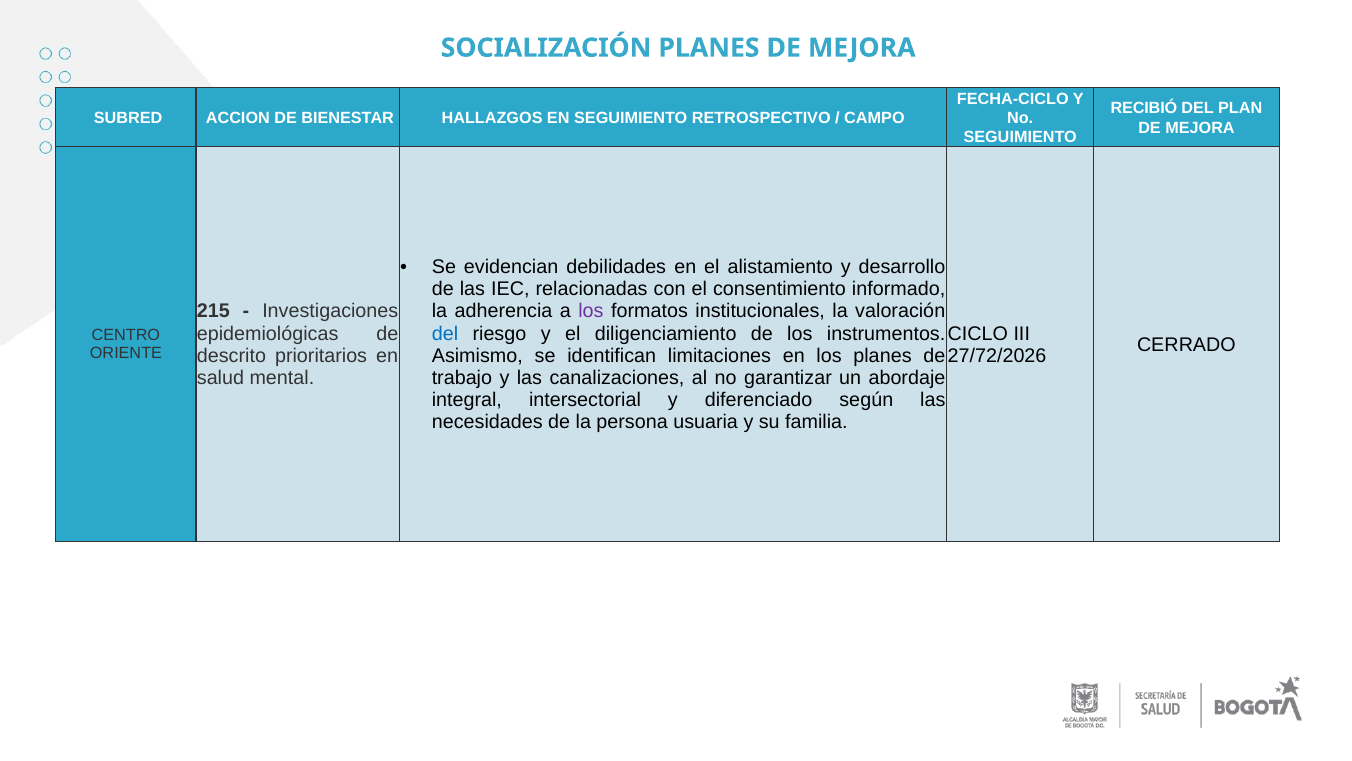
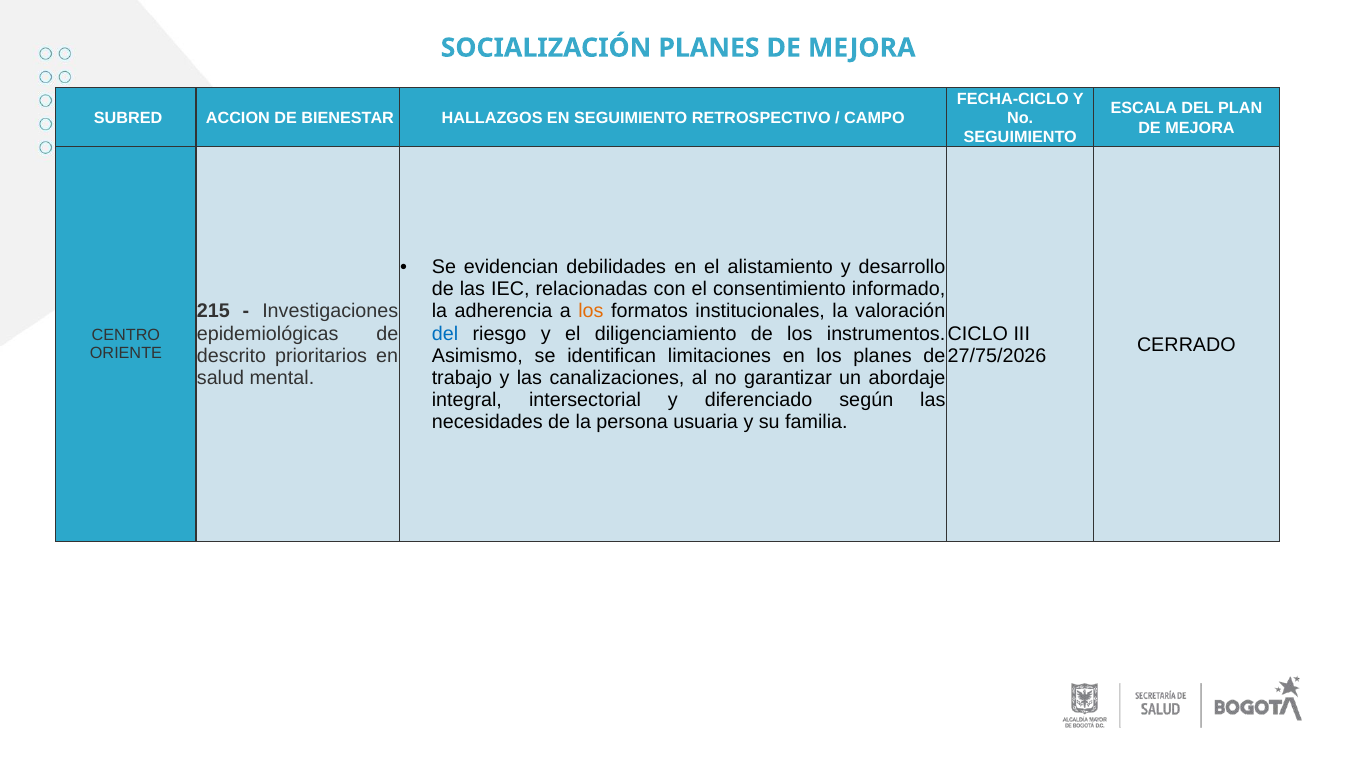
RECIBIÓ: RECIBIÓ -> ESCALA
los at (591, 311) colour: purple -> orange
27/72/2026: 27/72/2026 -> 27/75/2026
